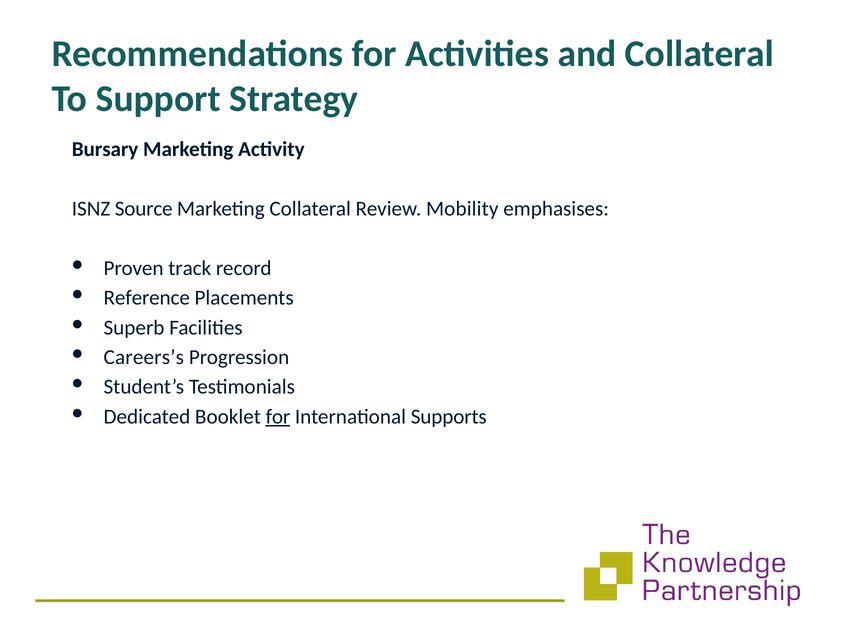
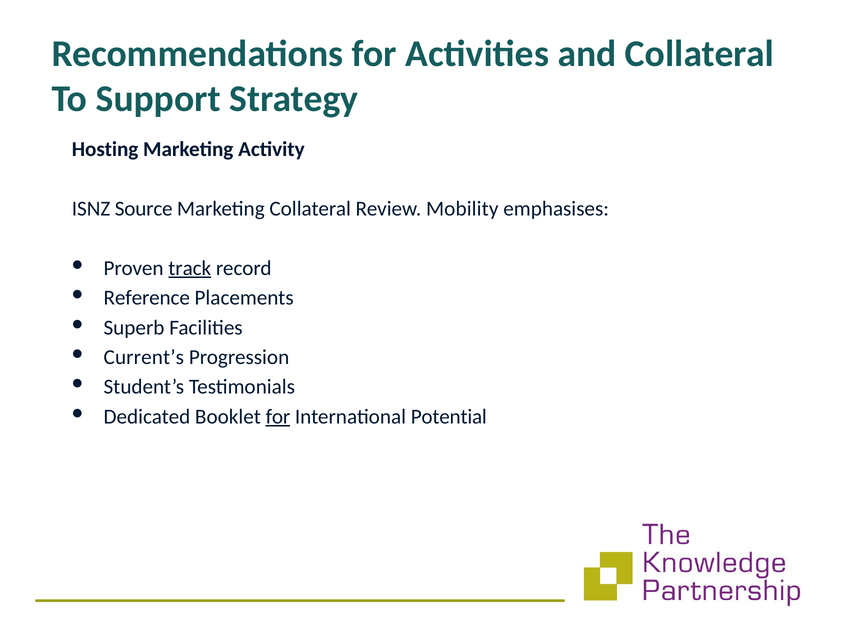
Bursary: Bursary -> Hosting
track underline: none -> present
Careers’s: Careers’s -> Current’s
Supports: Supports -> Potential
